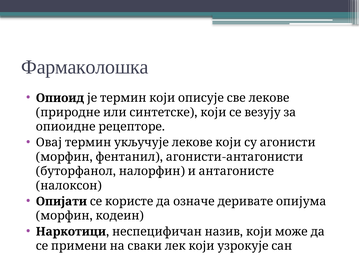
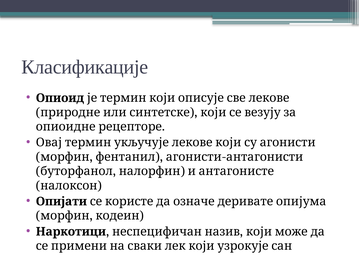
Фармаколошка: Фармаколошка -> Класификације
